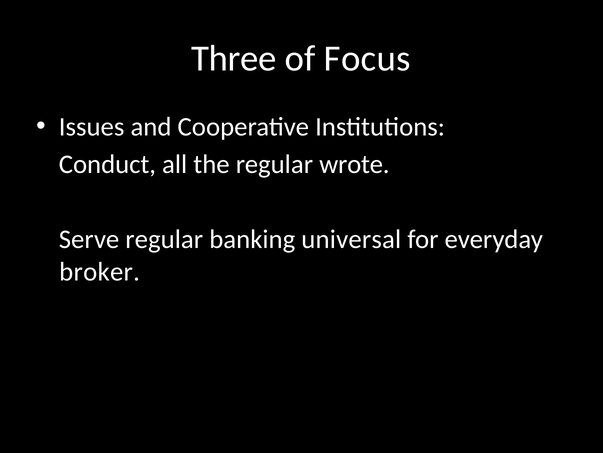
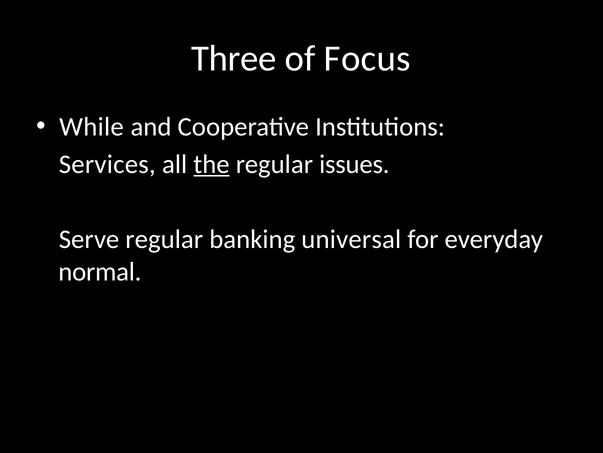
Issues: Issues -> While
Conduct: Conduct -> Services
the underline: none -> present
wrote: wrote -> issues
broker: broker -> normal
